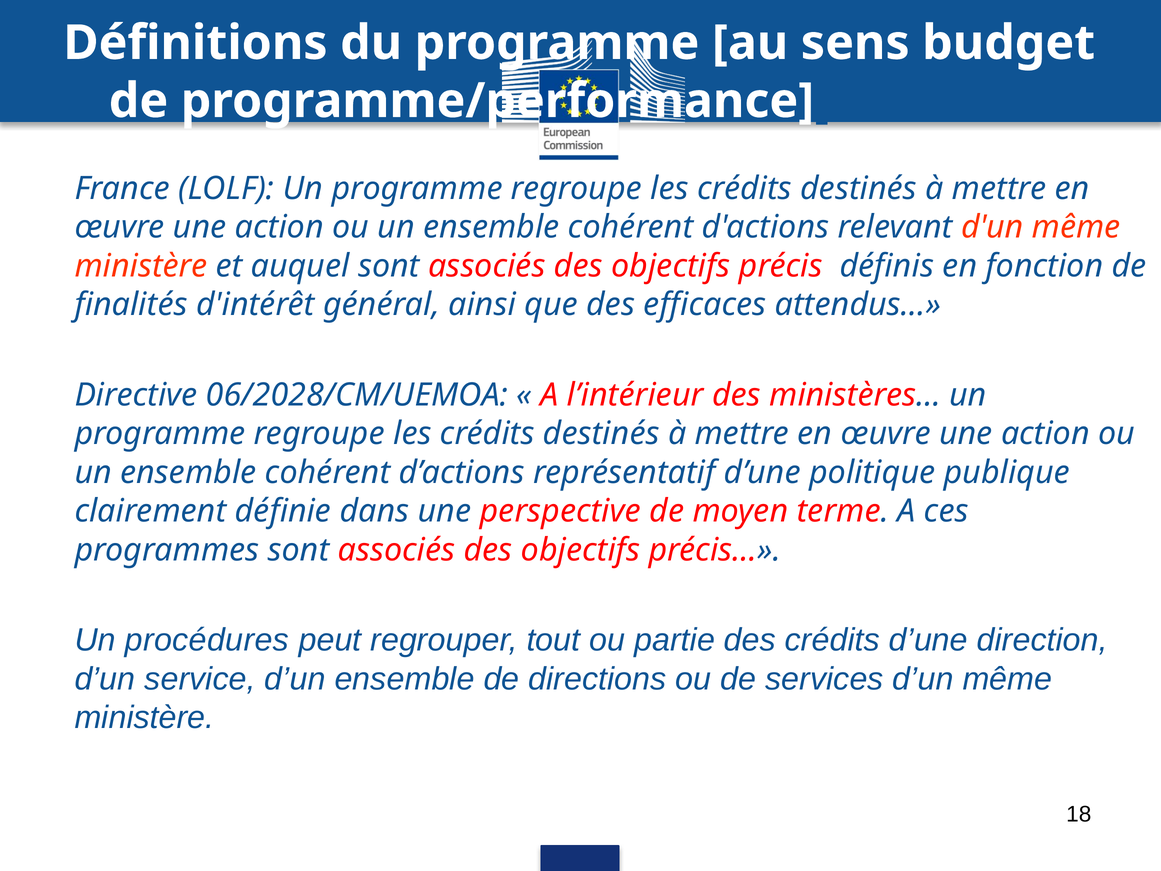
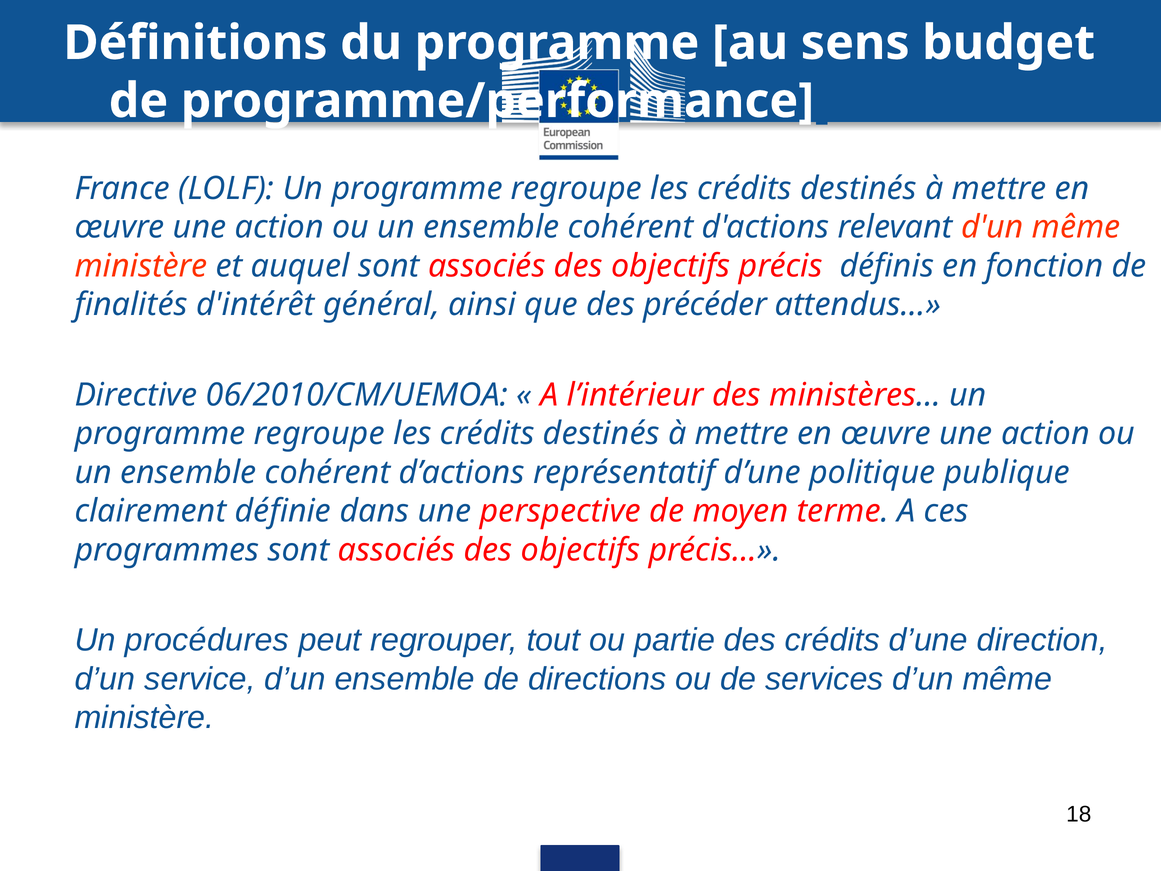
efficaces: efficaces -> précéder
06/2028/CM/UEMOA: 06/2028/CM/UEMOA -> 06/2010/CM/UEMOA
